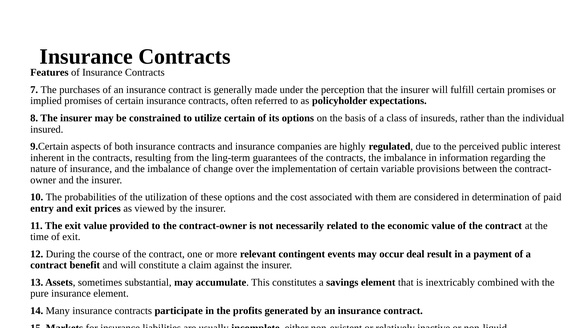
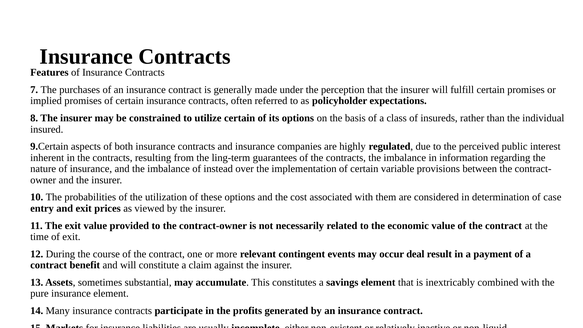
change: change -> instead
paid: paid -> case
